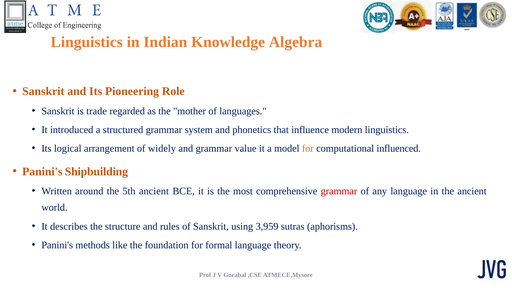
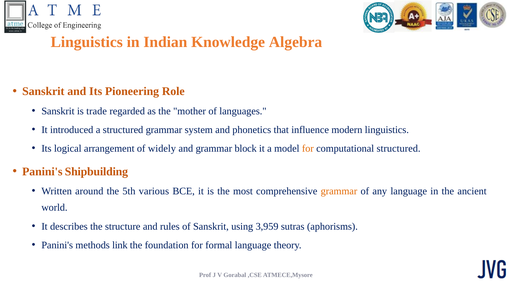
value: value -> block
computational influenced: influenced -> structured
5th ancient: ancient -> various
grammar at (339, 191) colour: red -> orange
like: like -> link
